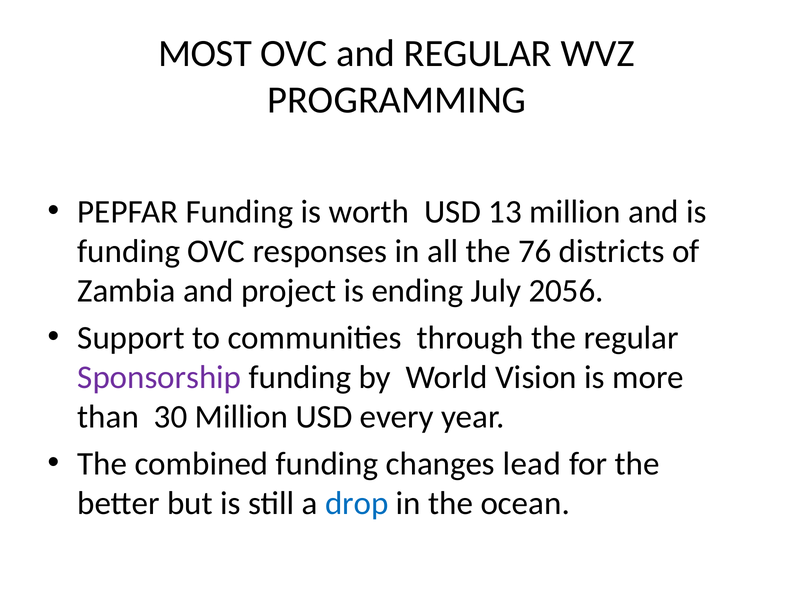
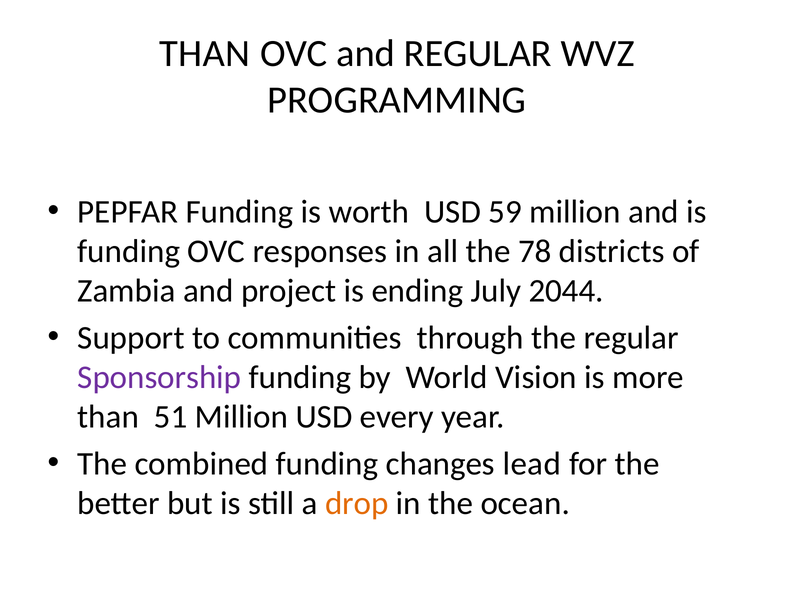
MOST at (205, 54): MOST -> THAN
13: 13 -> 59
76: 76 -> 78
2056: 2056 -> 2044
30: 30 -> 51
drop colour: blue -> orange
